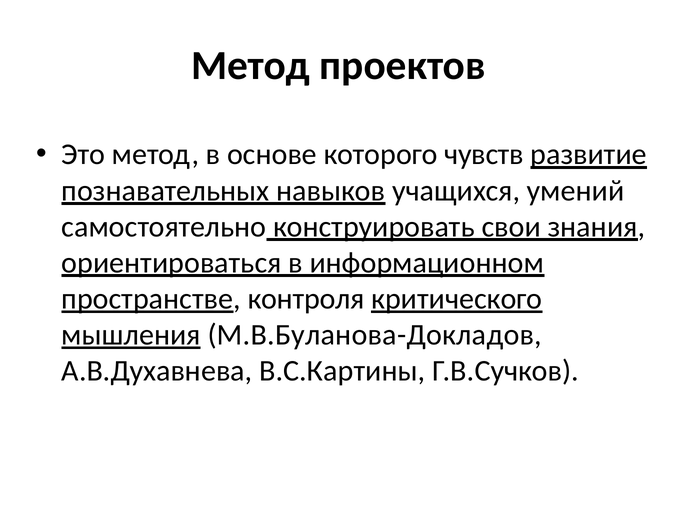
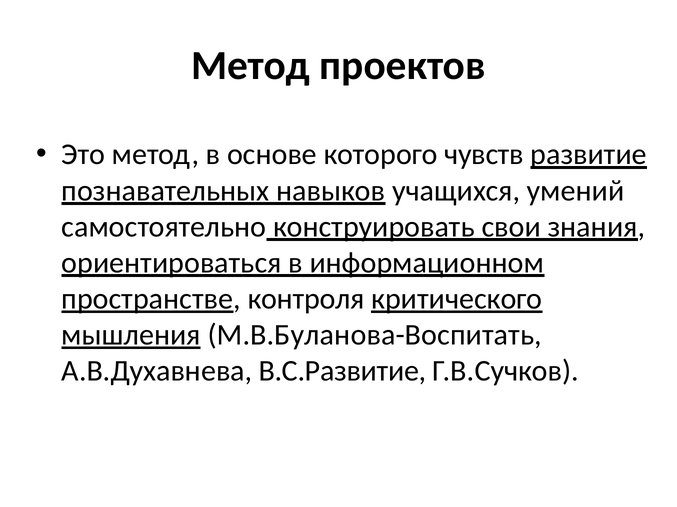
М.В.Буланова-Докладов: М.В.Буланова-Докладов -> М.В.Буланова-Воспитать
В.С.Картины: В.С.Картины -> В.С.Развитие
